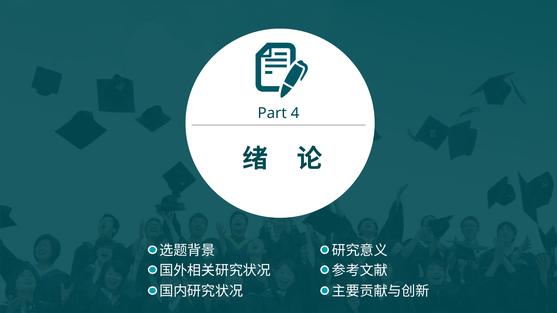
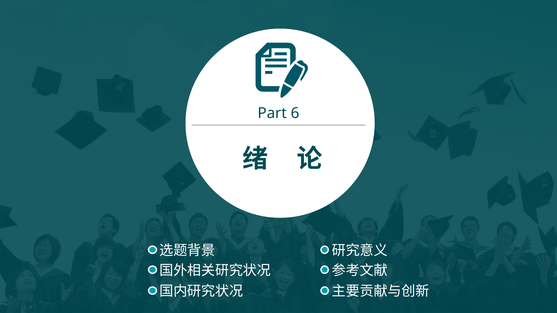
4: 4 -> 6
